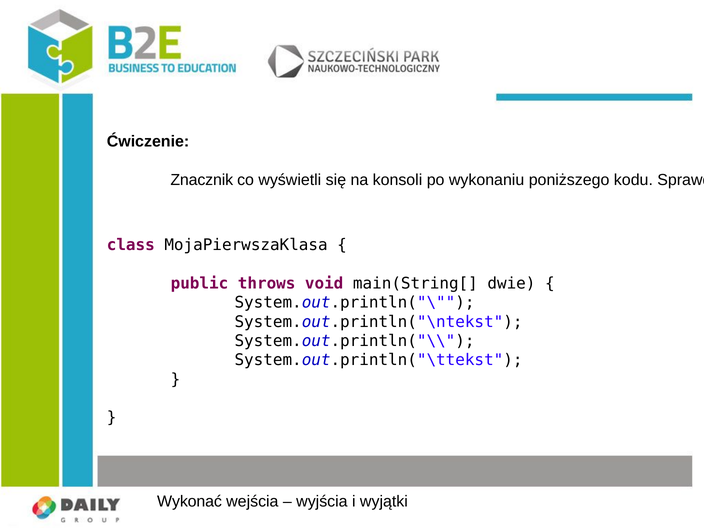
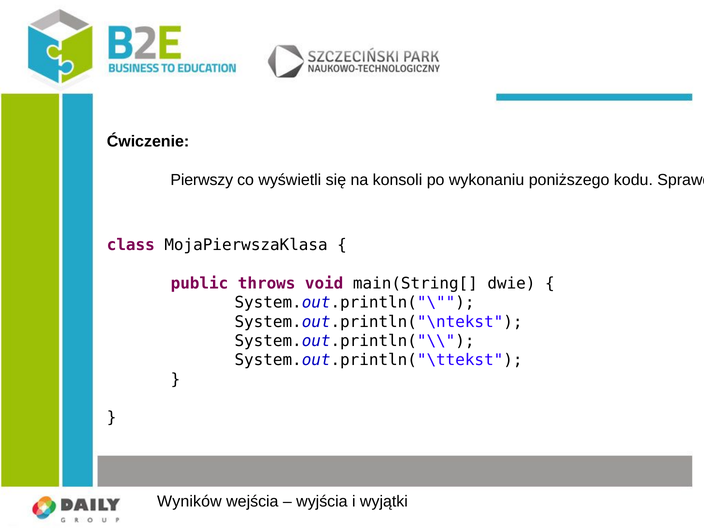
Znacznik: Znacznik -> Pierwszy
Wykonać: Wykonać -> Wyników
